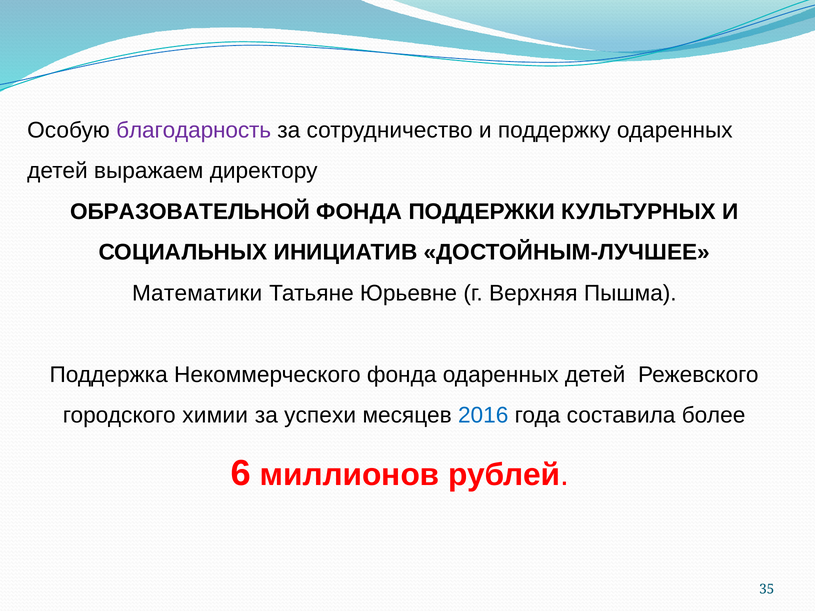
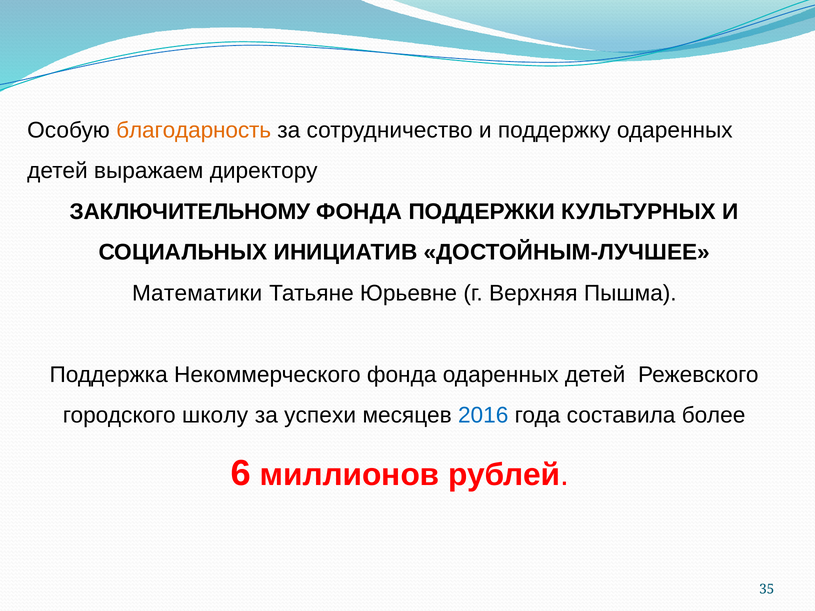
благодарность colour: purple -> orange
ОБРАЗОВАТЕЛЬНОЙ: ОБРАЗОВАТЕЛЬНОЙ -> ЗАКЛЮЧИТЕЛЬНОМУ
химии: химии -> школу
